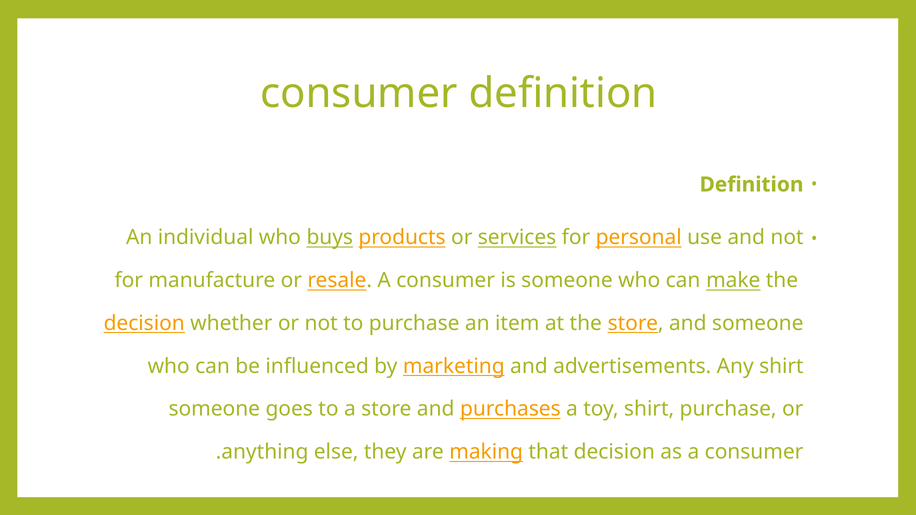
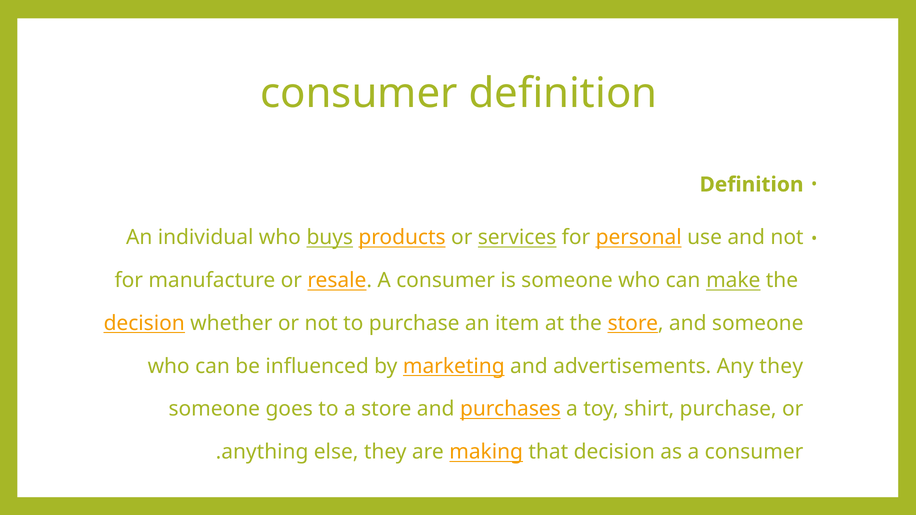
Any shirt: shirt -> they
